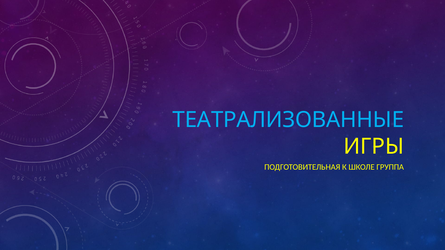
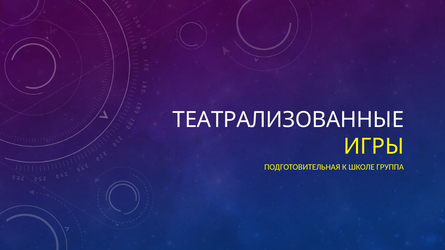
ТЕАТРАЛИЗОВАННЫЕ colour: light blue -> white
